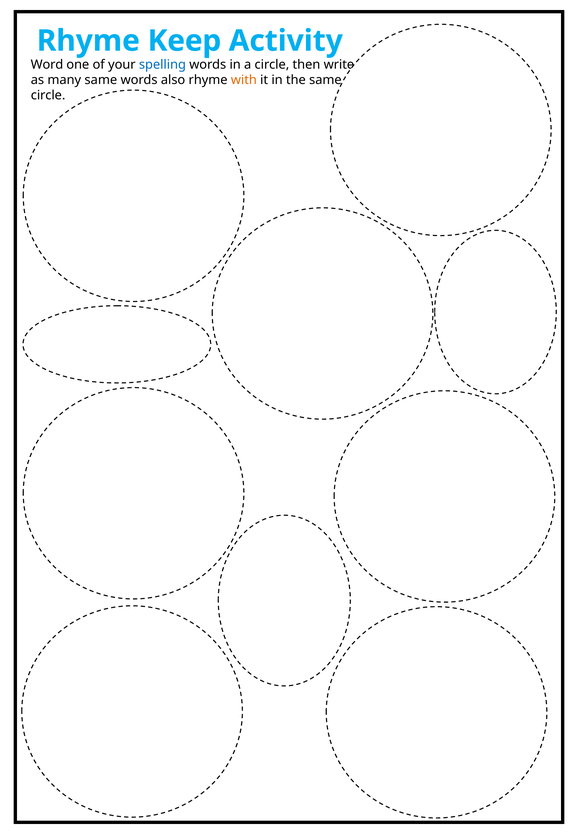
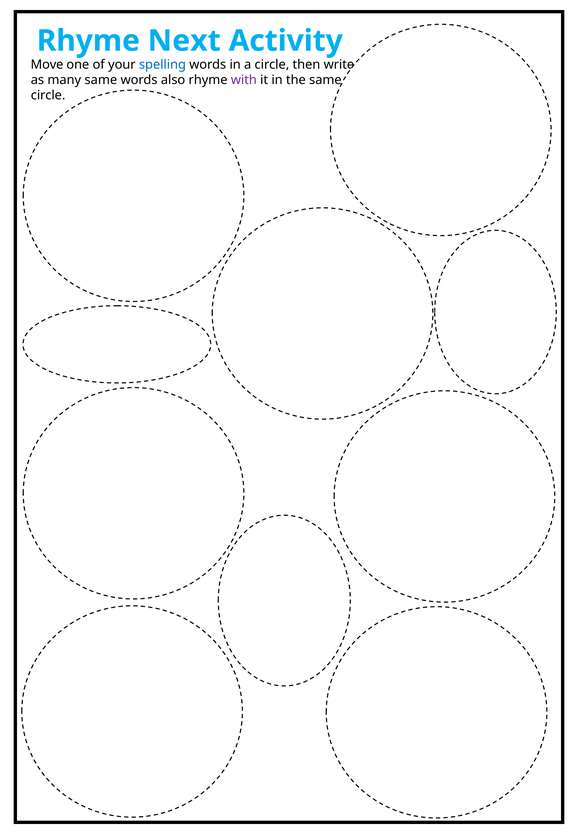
Keep: Keep -> Next
Word: Word -> Move
with colour: orange -> purple
